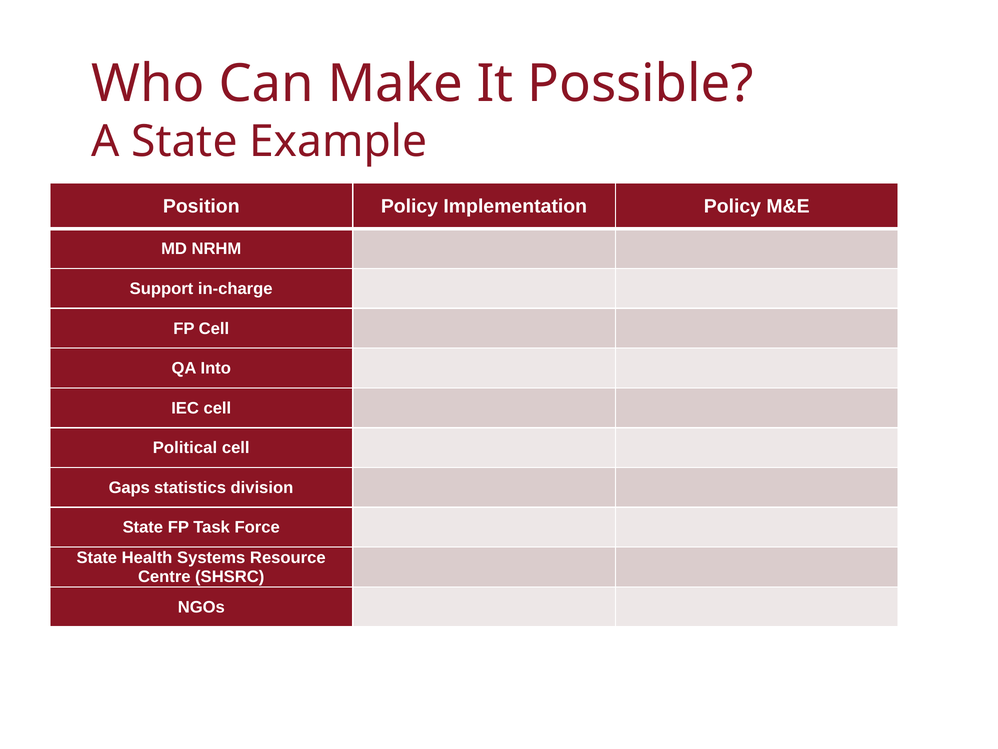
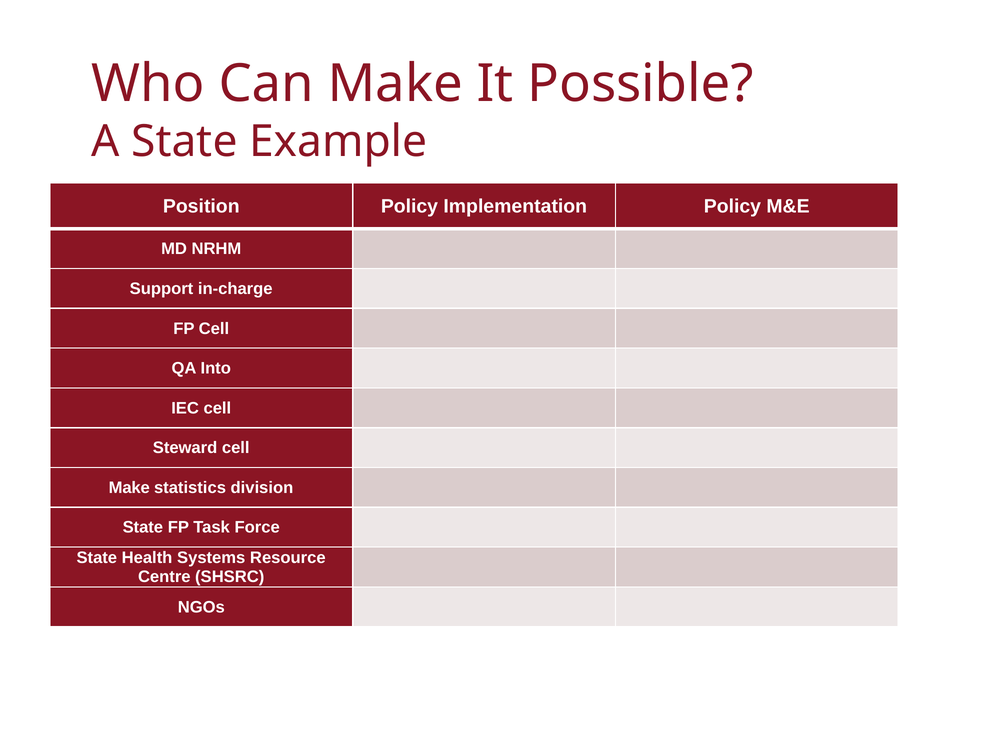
Political: Political -> Steward
Gaps at (129, 487): Gaps -> Make
